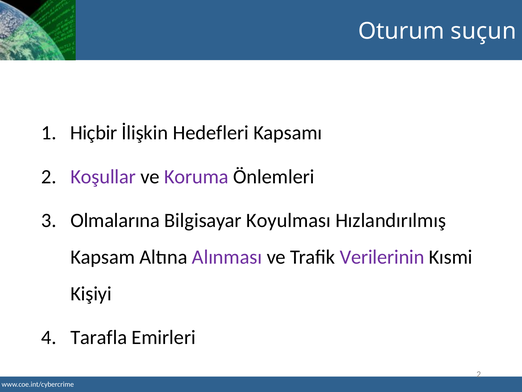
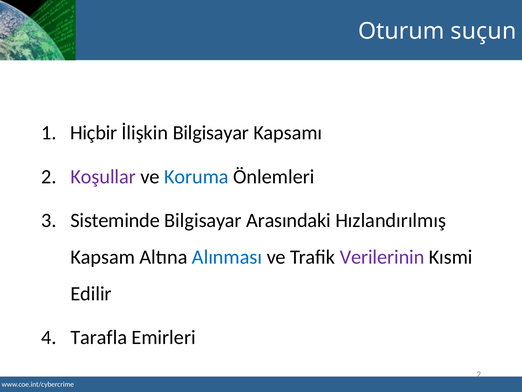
İlişkin Hedefleri: Hedefleri -> Bilgisayar
Koruma colour: purple -> blue
Olmalarına: Olmalarına -> Sisteminde
Koyulması: Koyulması -> Arasındaki
Alınması colour: purple -> blue
Kişiyi: Kişiyi -> Edilir
